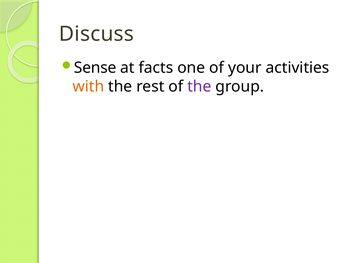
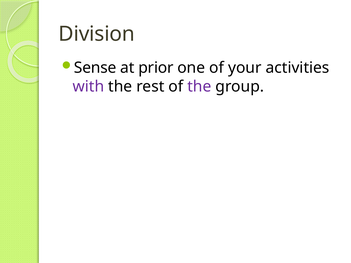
Discuss: Discuss -> Division
facts: facts -> prior
with colour: orange -> purple
